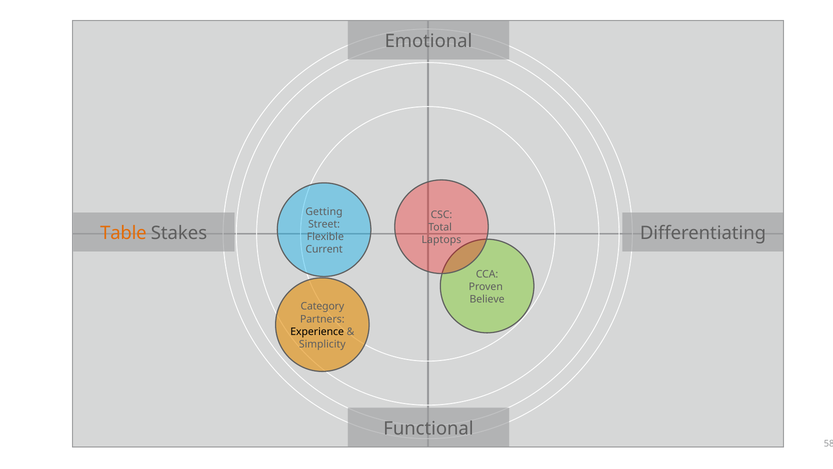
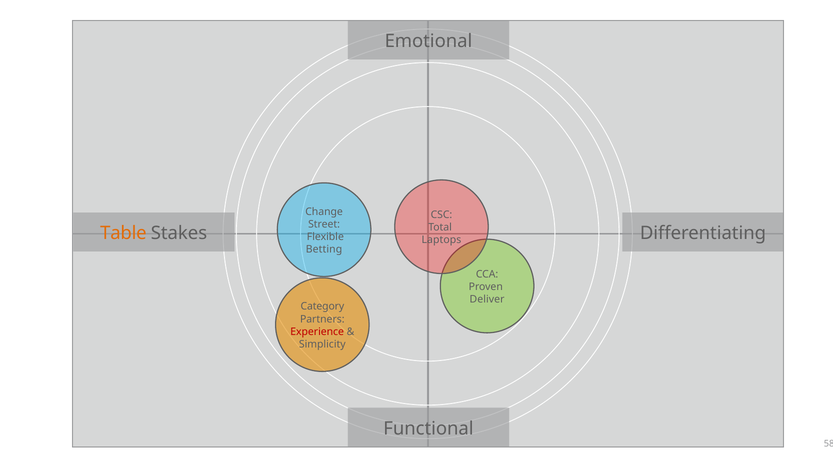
Getting: Getting -> Change
Current: Current -> Betting
Believe: Believe -> Deliver
Experience colour: black -> red
